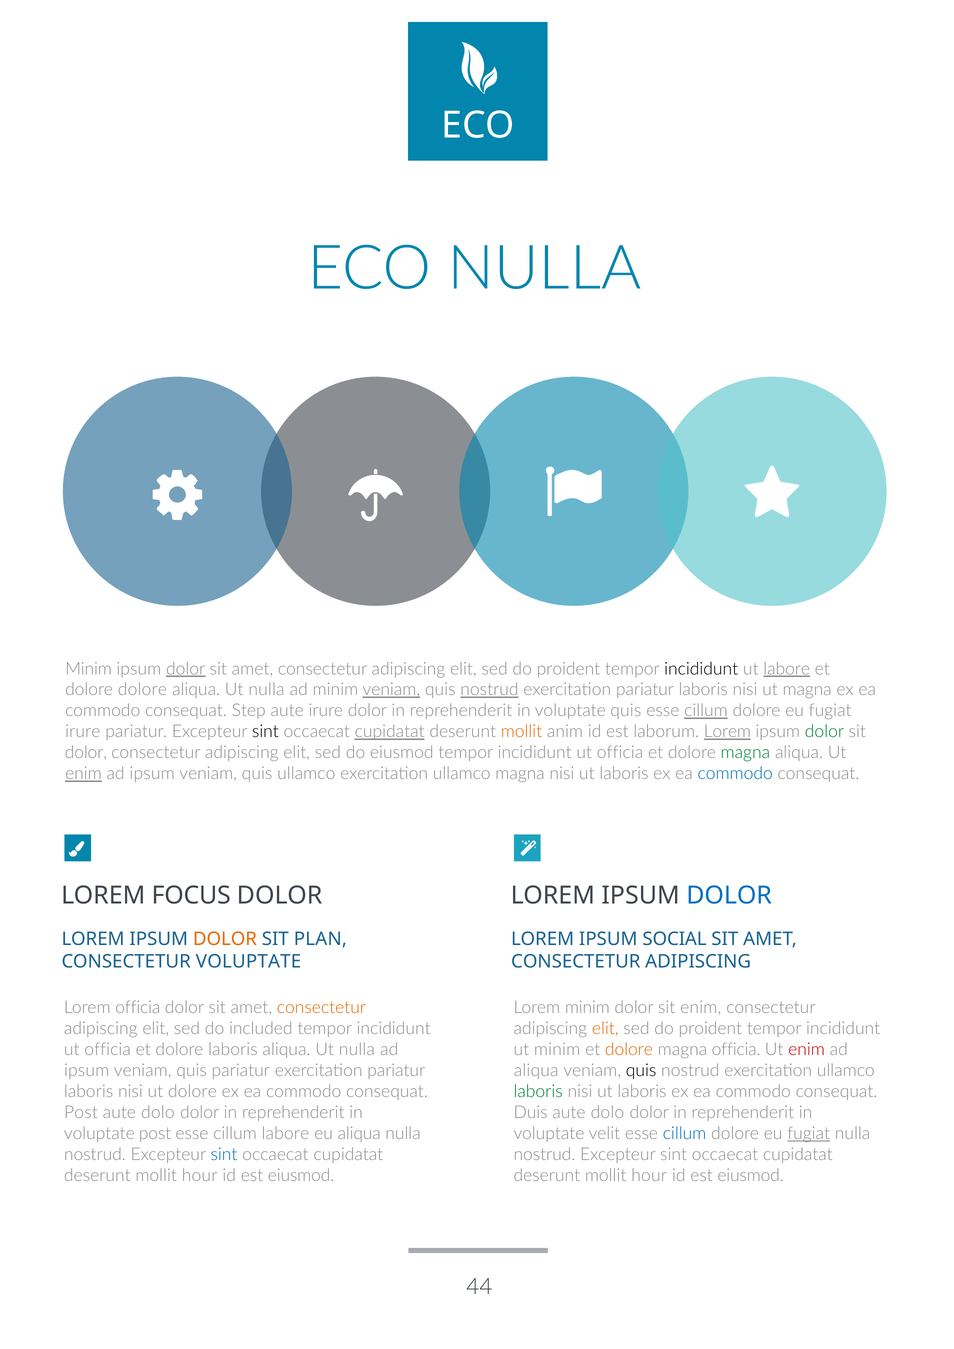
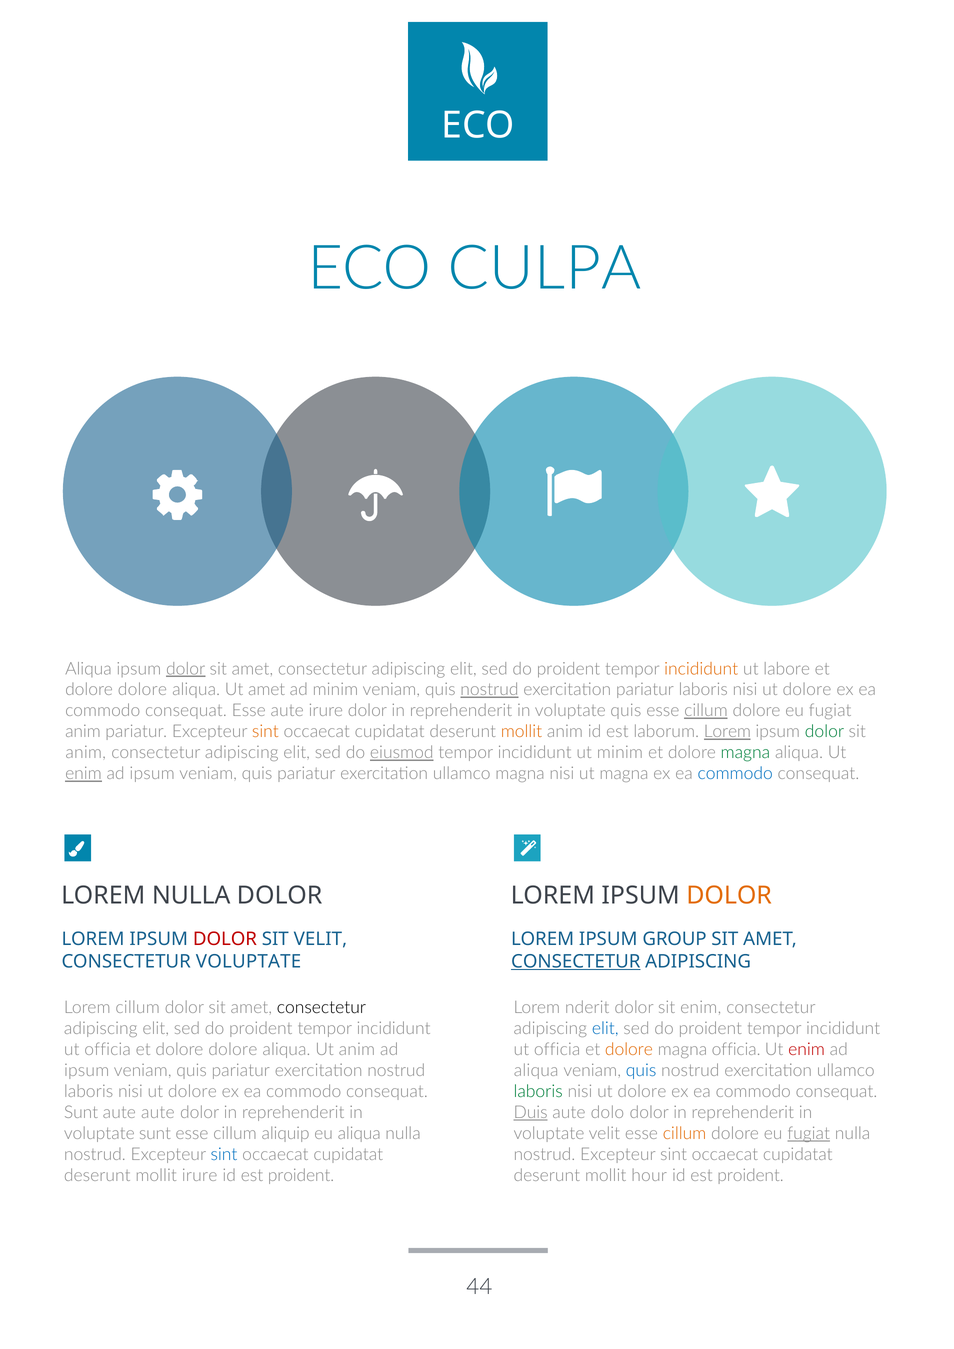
ECO NULLA: NULLA -> CULPA
Minim at (88, 669): Minim -> Aliqua
incididunt at (701, 669) colour: black -> orange
labore at (787, 669) underline: present -> none
nulla at (266, 690): nulla -> amet
veniam at (391, 690) underline: present -> none
magna at (807, 690): magna -> dolore
consequat Step: Step -> Esse
irure at (83, 731): irure -> anim
sint at (265, 731) colour: black -> orange
cupidatat at (390, 731) underline: present -> none
dolor at (86, 752): dolor -> anim
eiusmod at (402, 752) underline: none -> present
officia at (620, 752): officia -> minim
ullamco at (306, 773): ullamco -> pariatur
laboris at (624, 773): laboris -> magna
LOREM FOCUS: FOCUS -> NULLA
DOLOR at (729, 895) colour: blue -> orange
DOLOR at (225, 939) colour: orange -> red
SIT PLAN: PLAN -> VELIT
SOCIAL: SOCIAL -> GROUP
CONSECTETUR at (576, 961) underline: none -> present
Lorem officia: officia -> cillum
consectetur at (321, 1007) colour: orange -> black
Lorem minim: minim -> nderit
included at (261, 1028): included -> proident
elit at (605, 1028) colour: orange -> blue
laboris at (233, 1049): laboris -> dolore
nulla at (357, 1049): nulla -> anim
minim at (557, 1049): minim -> officia
pariatur at (396, 1070): pariatur -> nostrud
quis at (641, 1070) colour: black -> blue
laboris at (642, 1091): laboris -> dolore
Post at (81, 1112): Post -> Sunt
dolo at (158, 1112): dolo -> aute
Duis underline: none -> present
voluptate post: post -> sunt
cillum labore: labore -> aliquip
cillum at (685, 1133) colour: blue -> orange
hour at (200, 1175): hour -> irure
eiusmod at (301, 1175): eiusmod -> proident
eiusmod at (751, 1175): eiusmod -> proident
